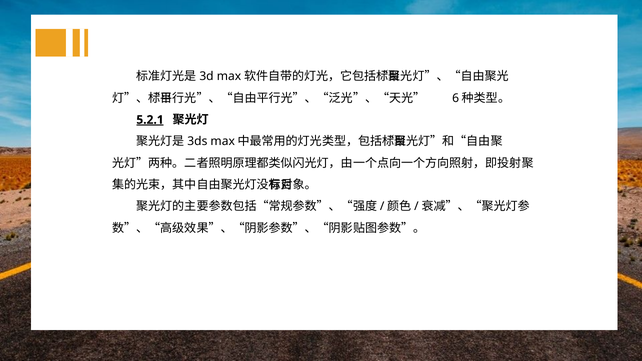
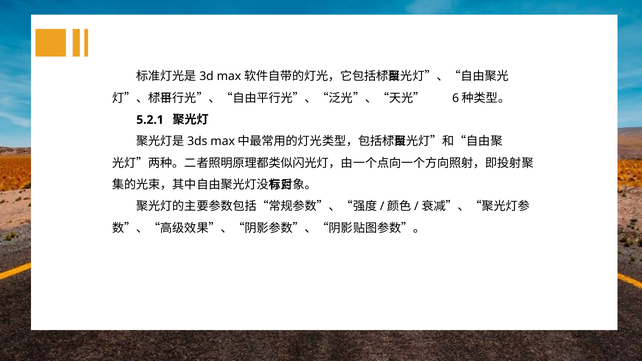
5.2.1 underline: present -> none
